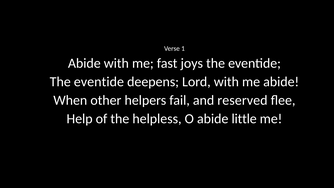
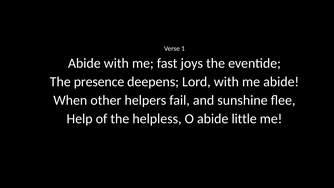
eventide at (99, 82): eventide -> presence
reserved: reserved -> sunshine
